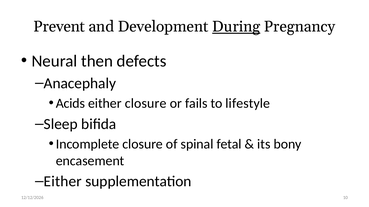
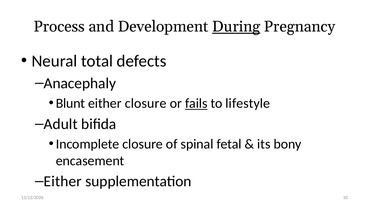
Prevent: Prevent -> Process
then: then -> total
Acids: Acids -> Blunt
fails underline: none -> present
Sleep: Sleep -> Adult
